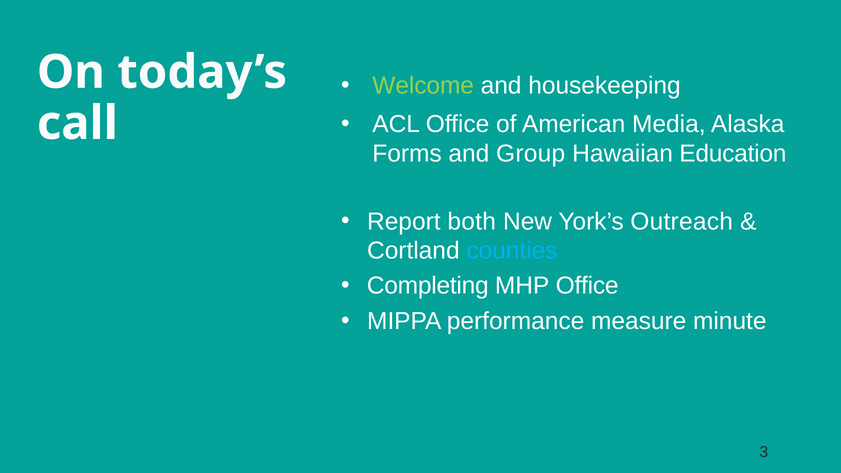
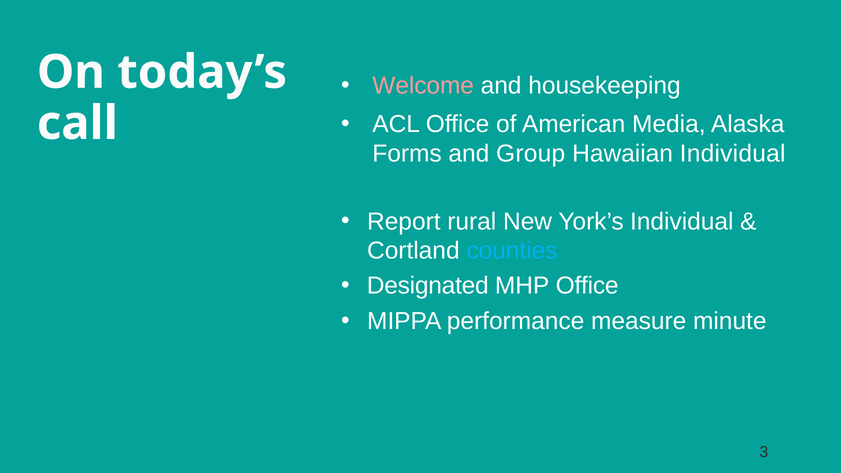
Welcome colour: light green -> pink
Hawaiian Education: Education -> Individual
both: both -> rural
York’s Outreach: Outreach -> Individual
Completing: Completing -> Designated
